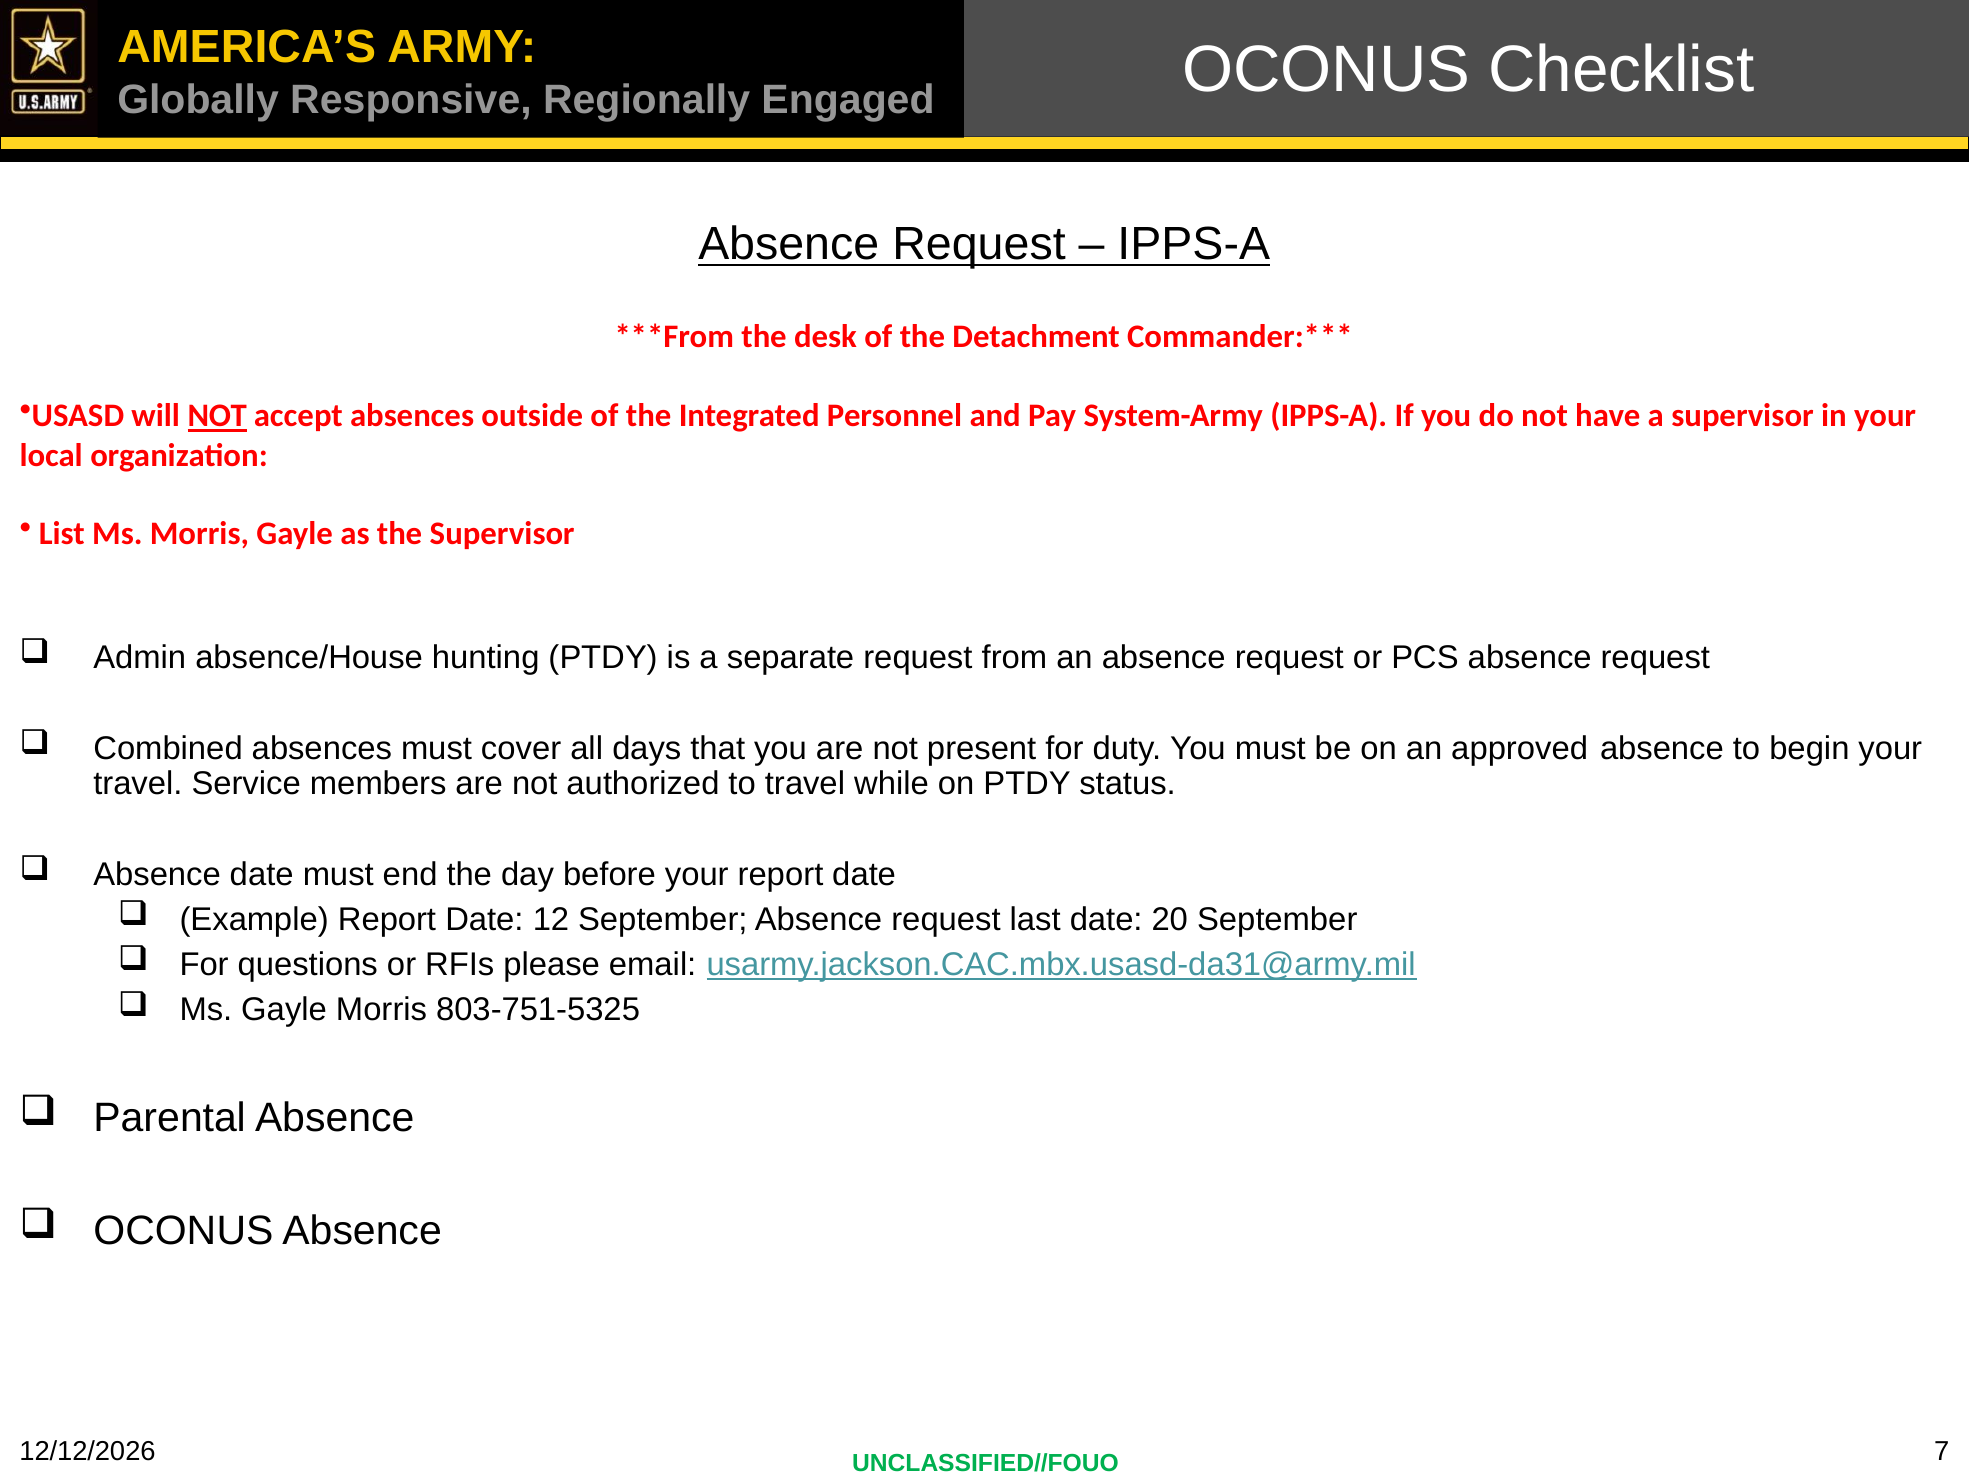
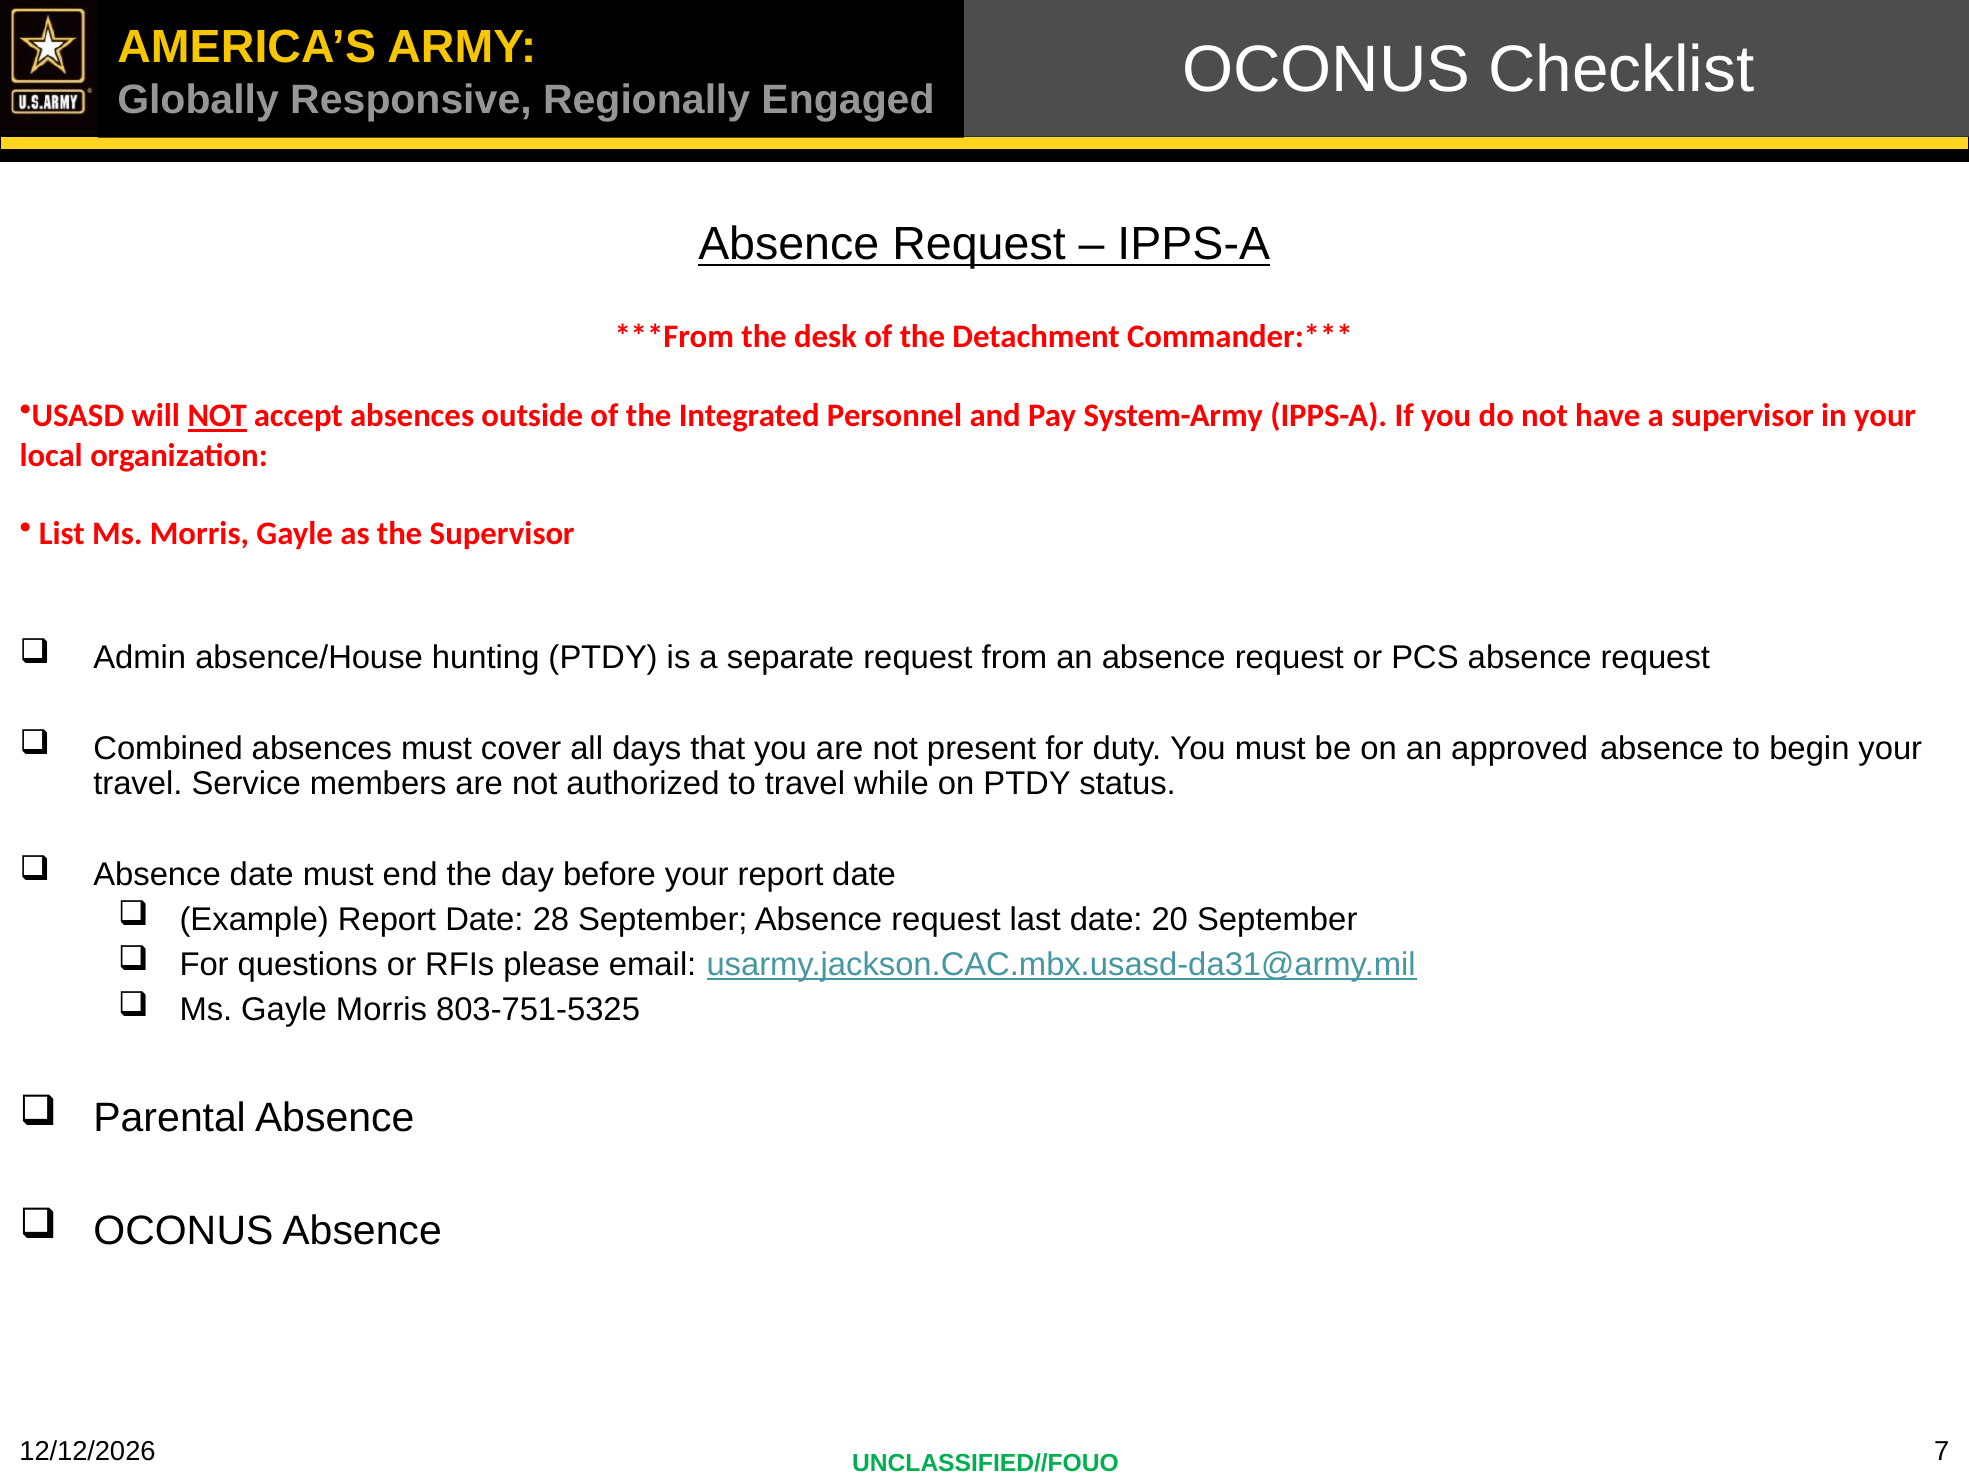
12: 12 -> 28
